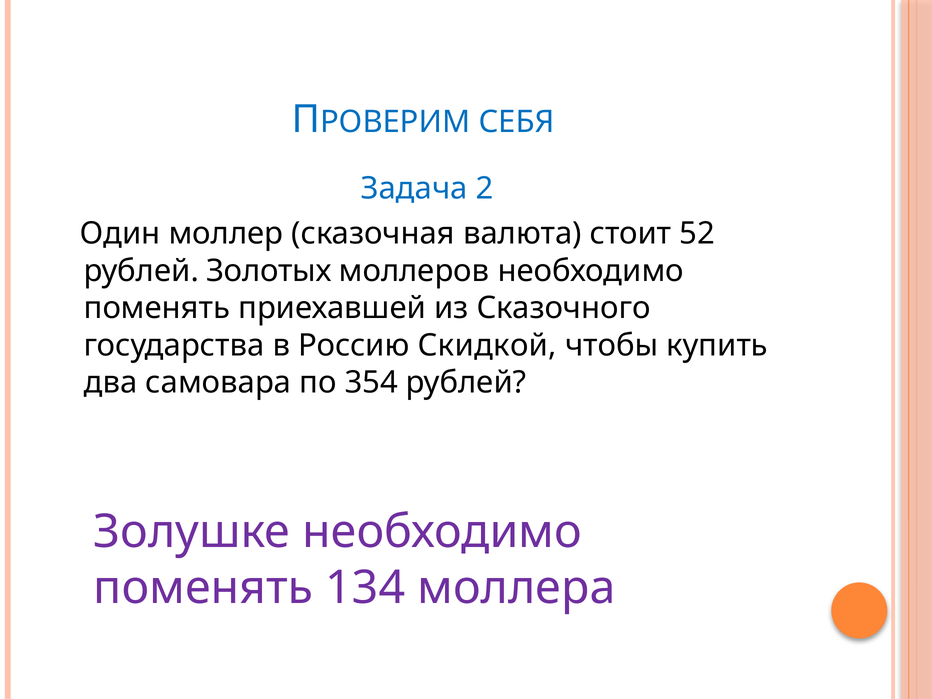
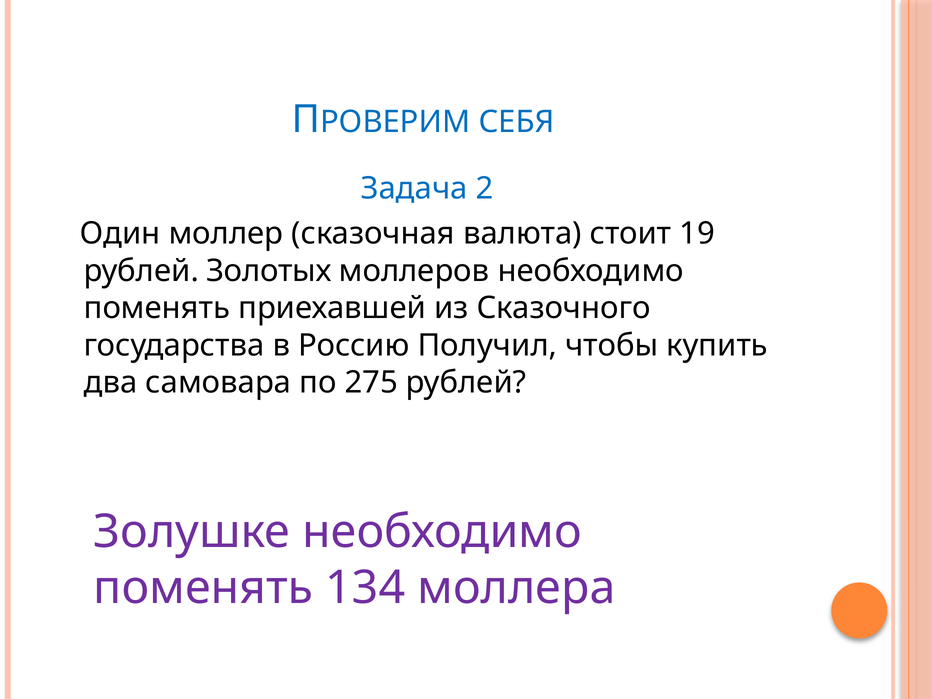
52: 52 -> 19
Скидкой: Скидкой -> Получил
354: 354 -> 275
